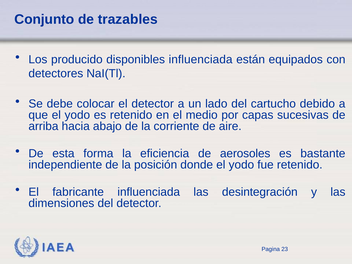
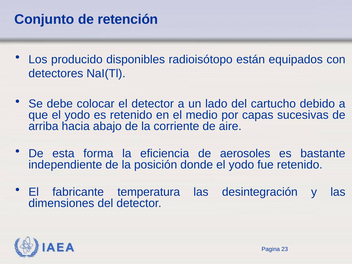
trazables: trazables -> retención
disponibles influenciada: influenciada -> radioisótopo
fabricante influenciada: influenciada -> temperatura
